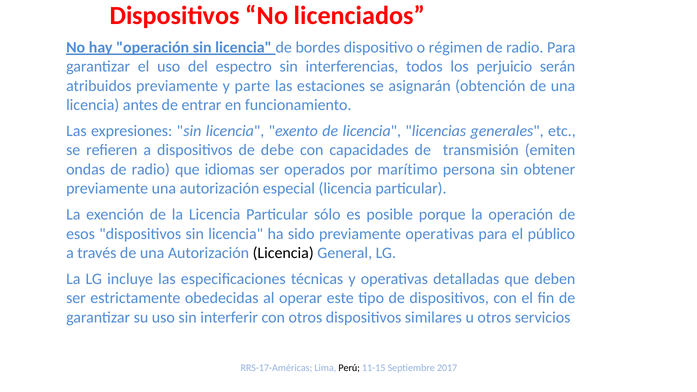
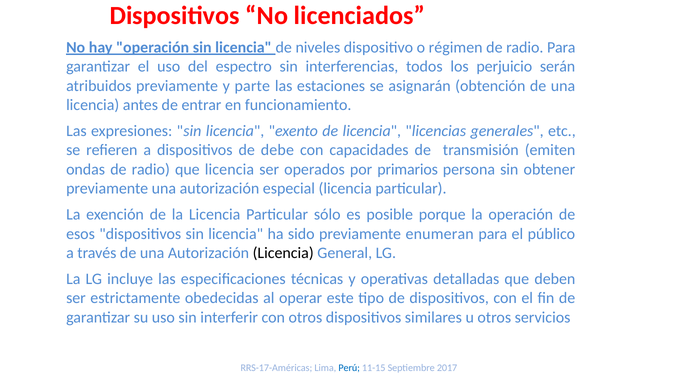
bordes: bordes -> niveles
que idiomas: idiomas -> licencia
marítimo: marítimo -> primarios
previamente operativas: operativas -> enumeran
Perú colour: black -> blue
